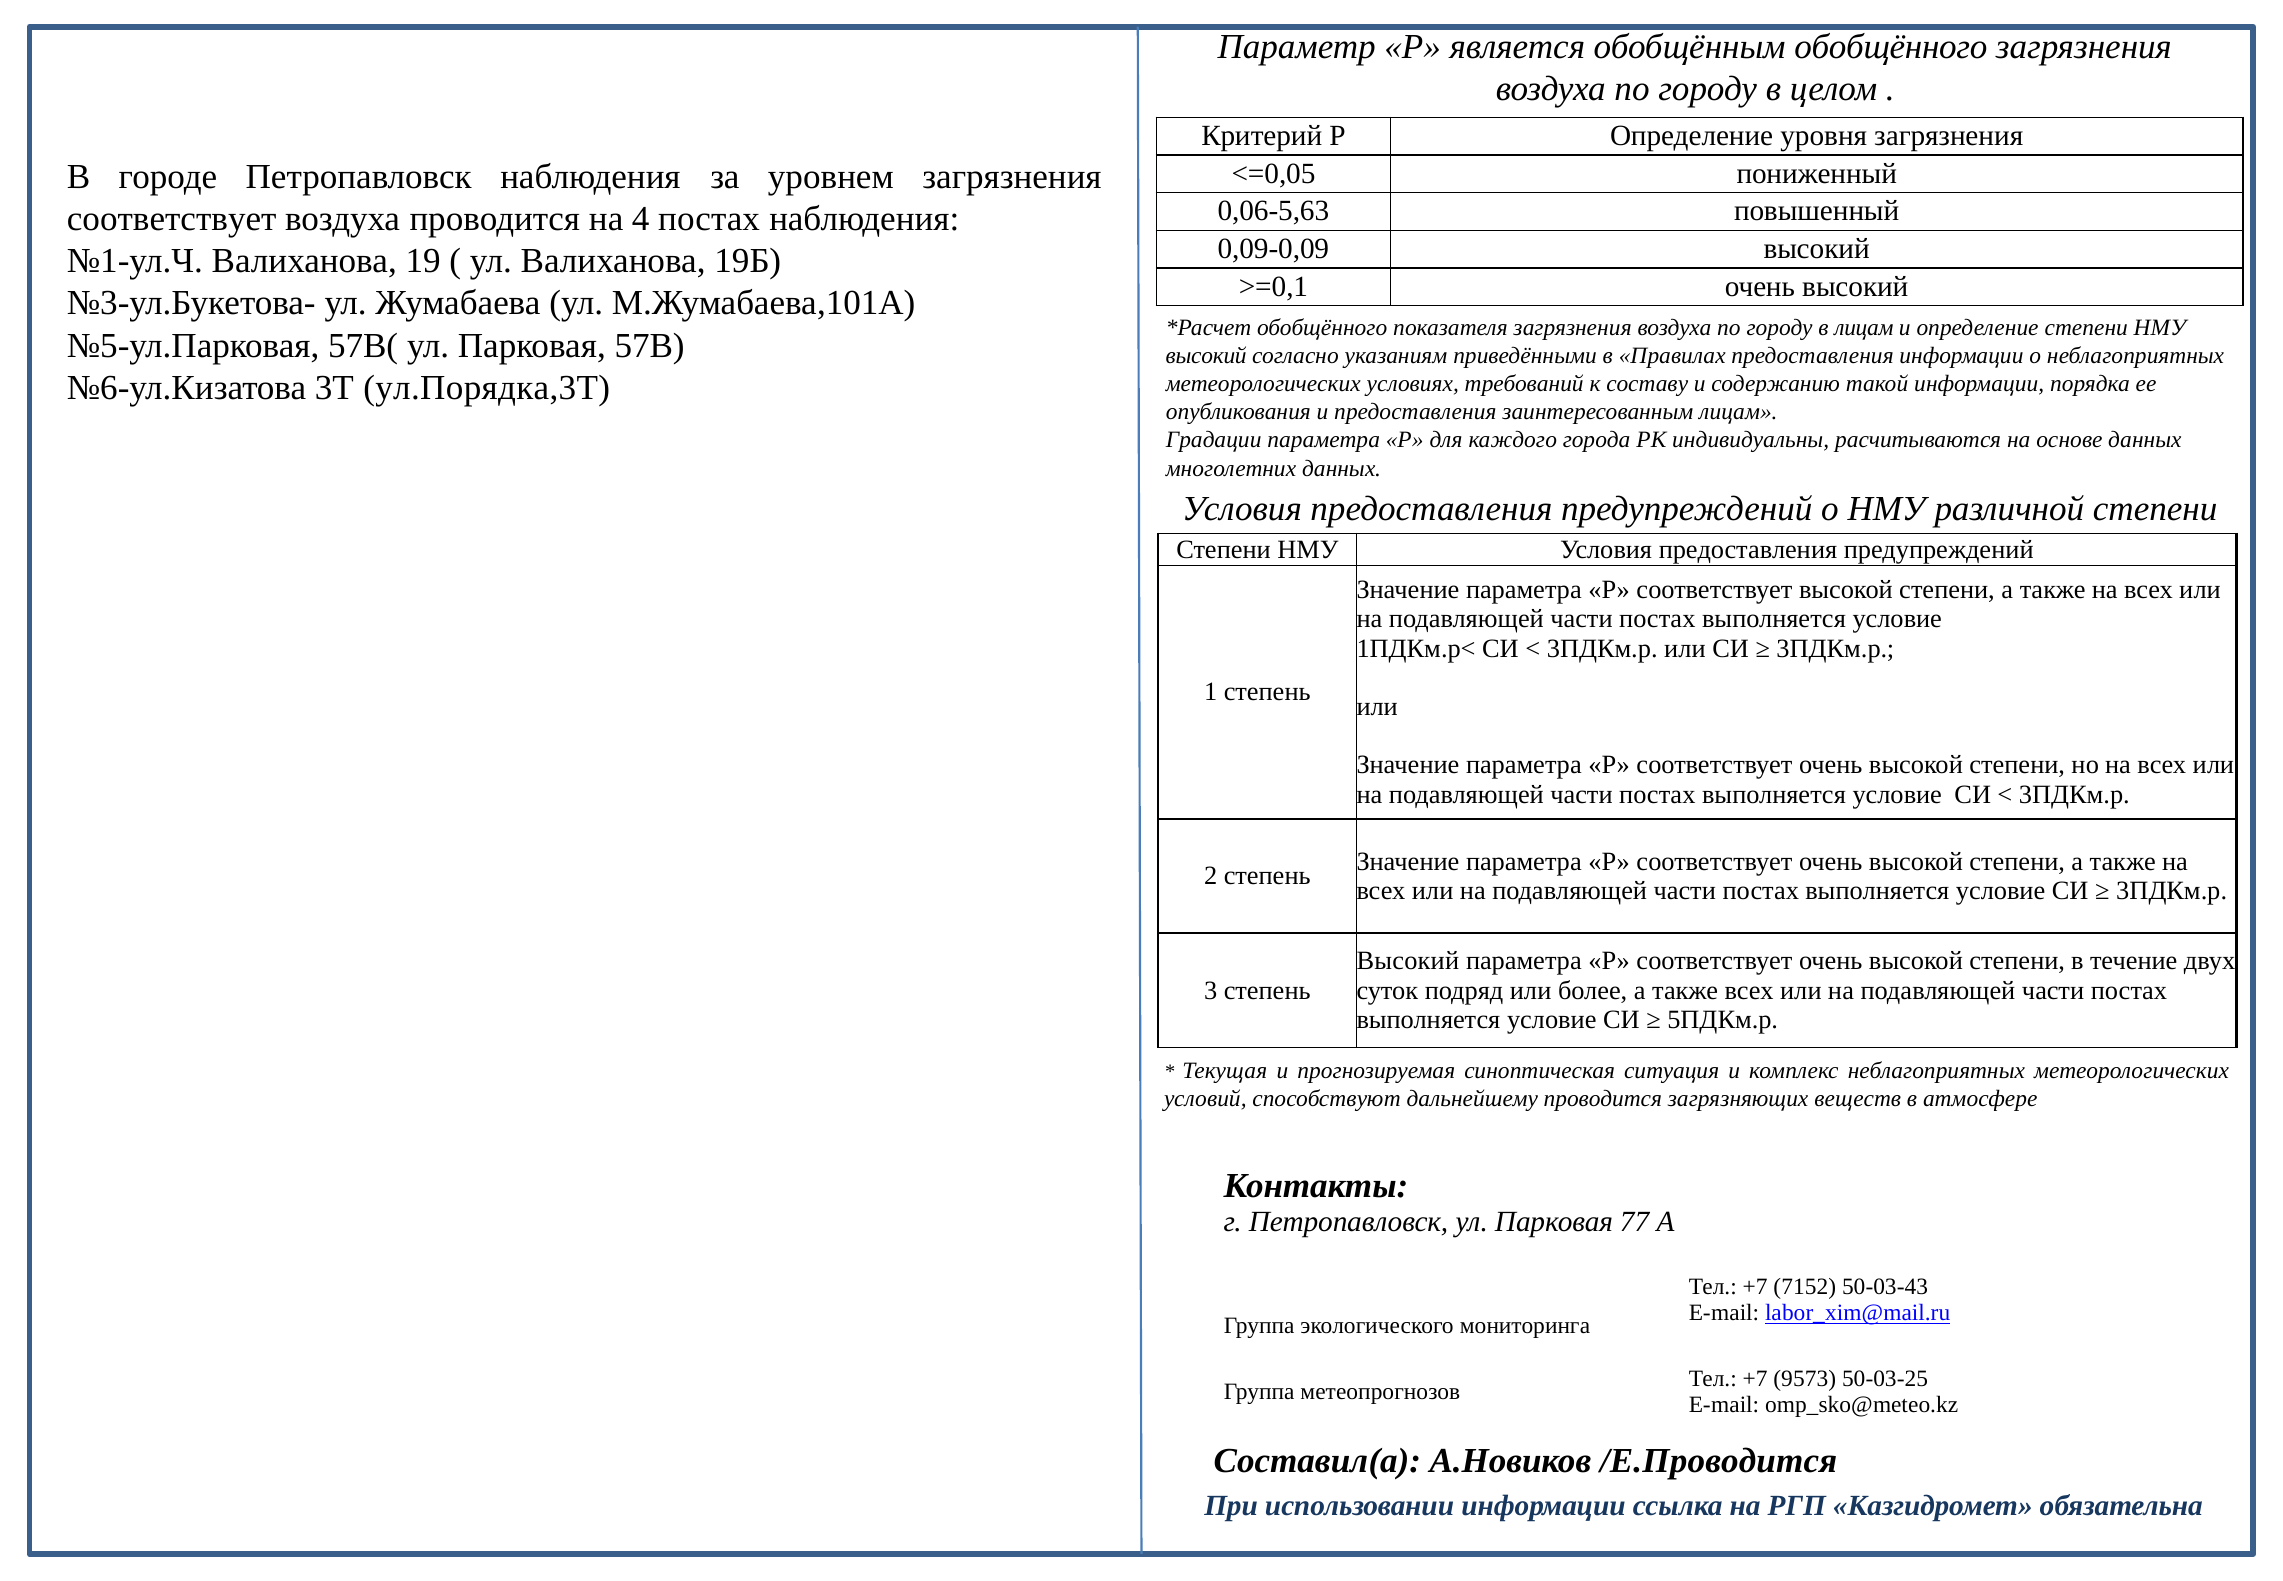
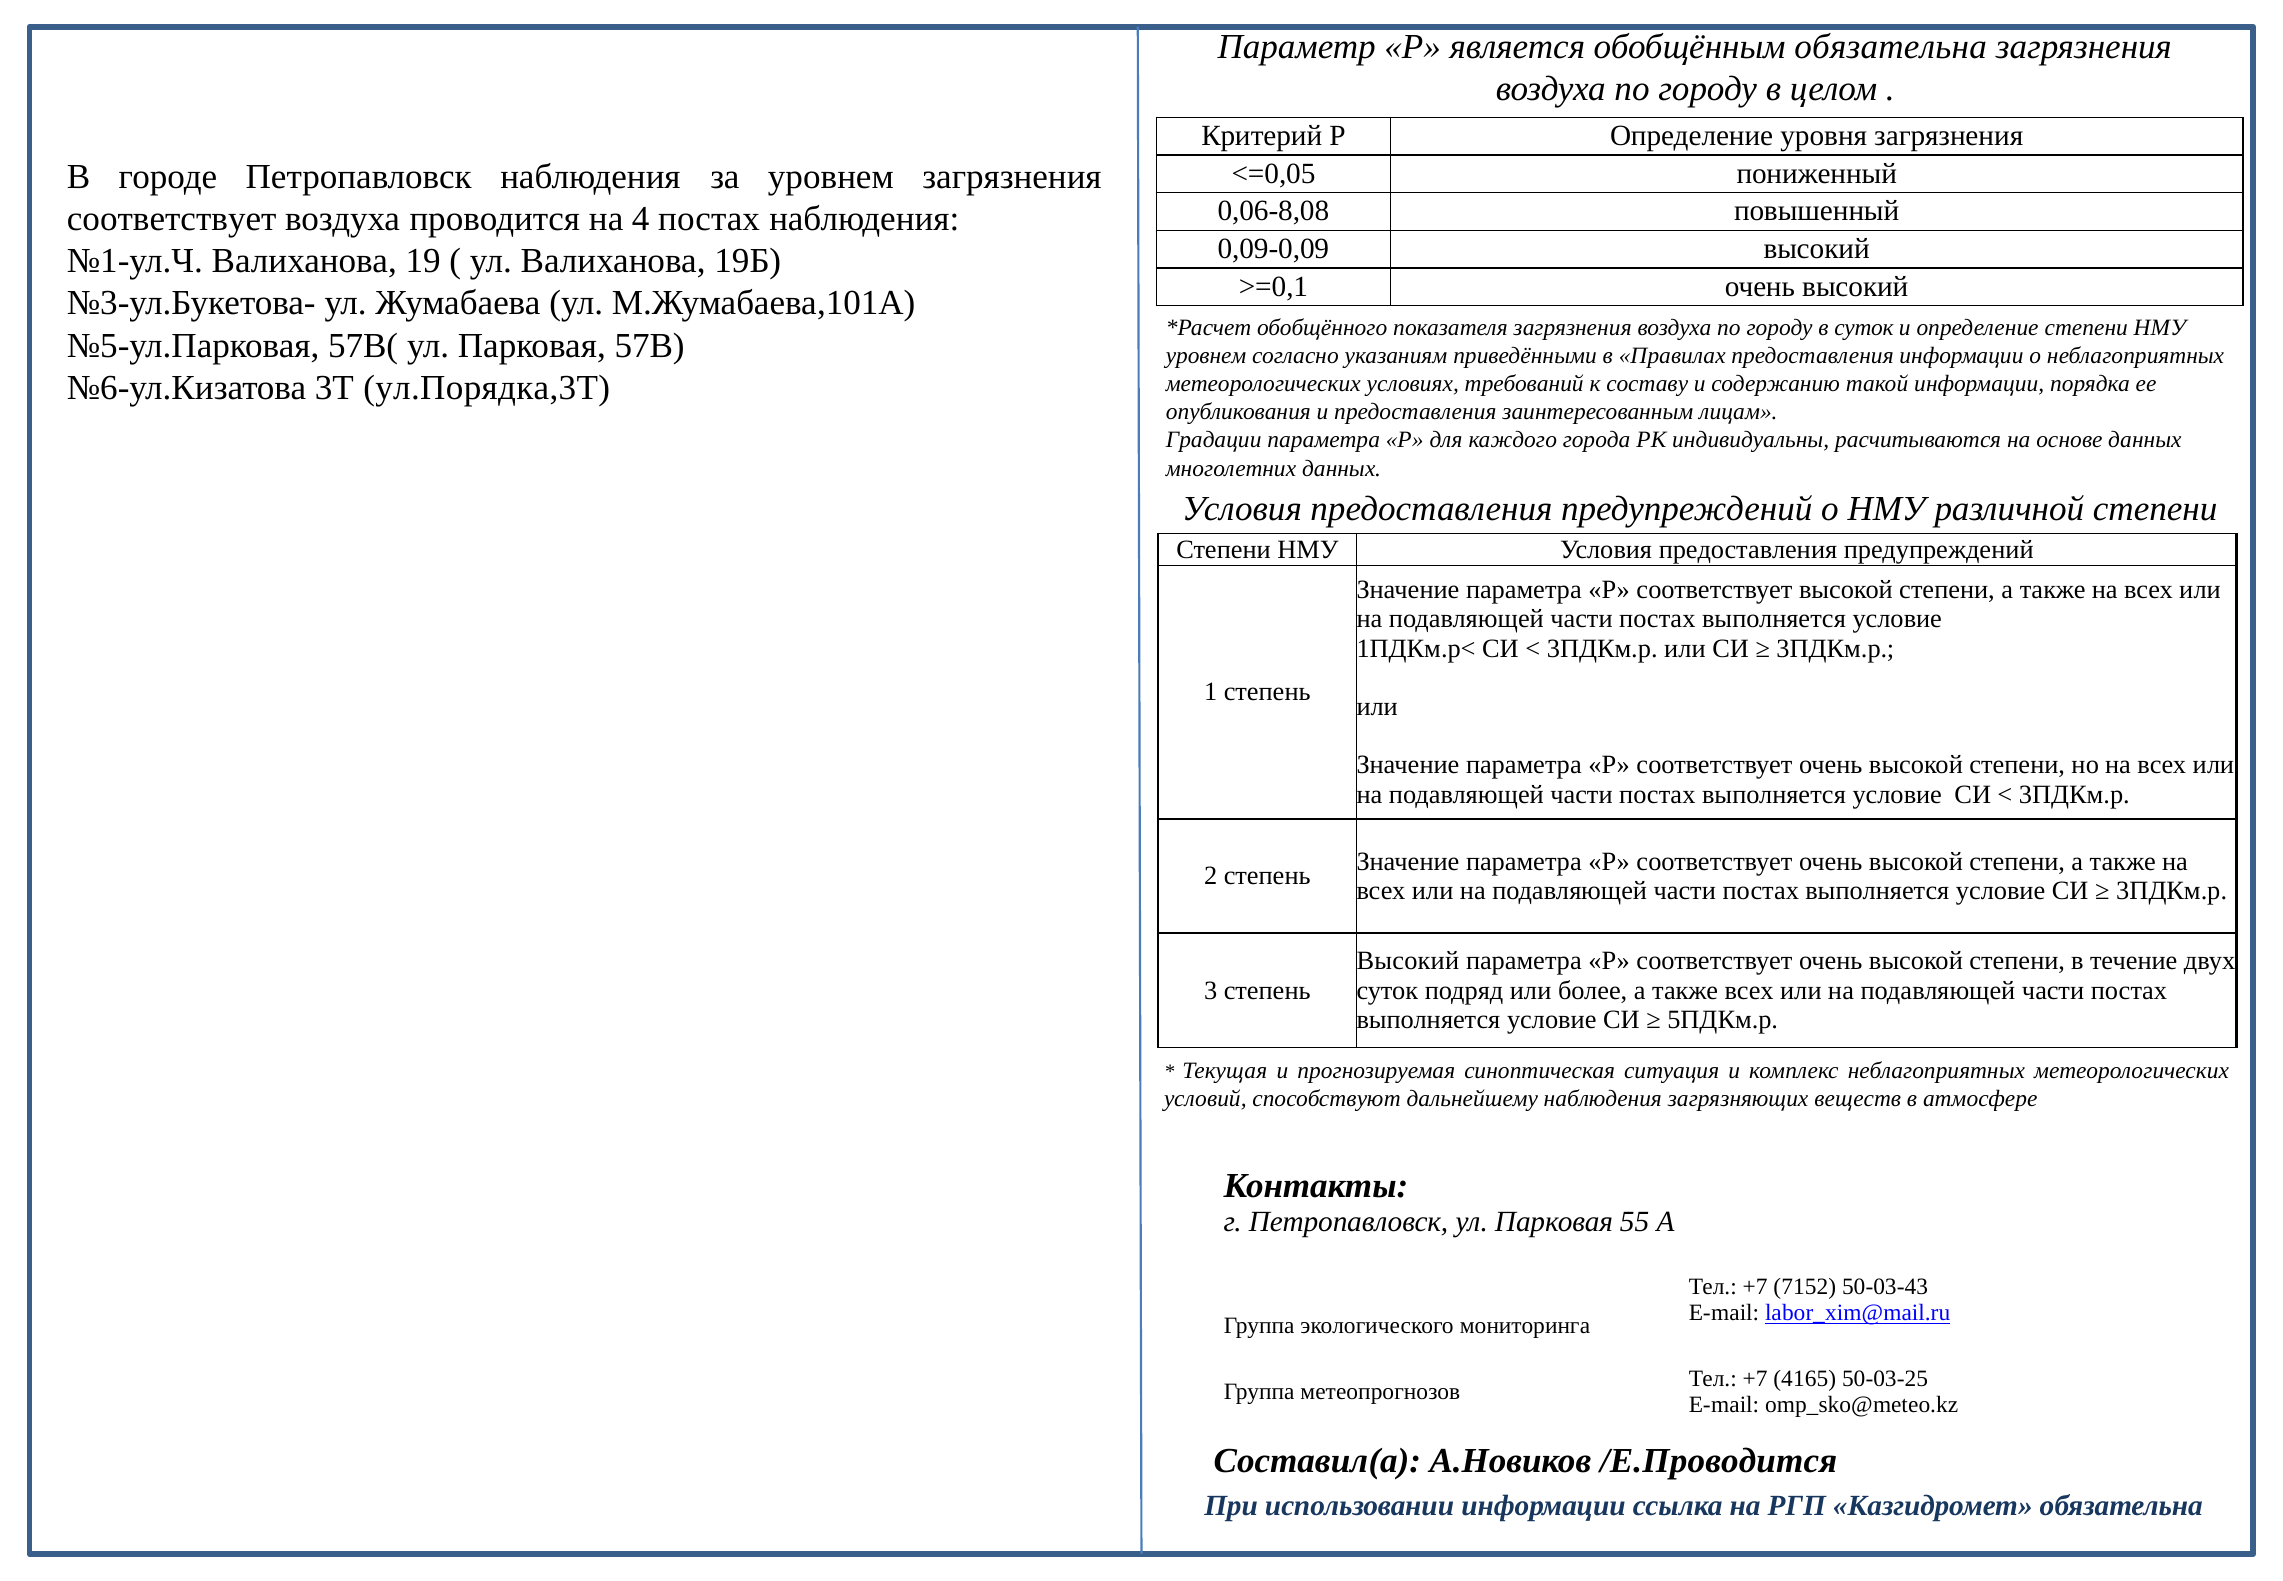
обобщённым обобщённого: обобщённого -> обязательна
0,06-5,63: 0,06-5,63 -> 0,06-8,08
в лицам: лицам -> суток
высокий at (1206, 356): высокий -> уровнем
дальнейшему проводится: проводится -> наблюдения
77: 77 -> 55
9573: 9573 -> 4165
